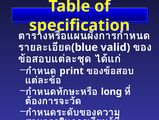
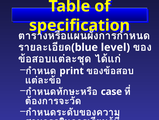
valid: valid -> level
long: long -> case
